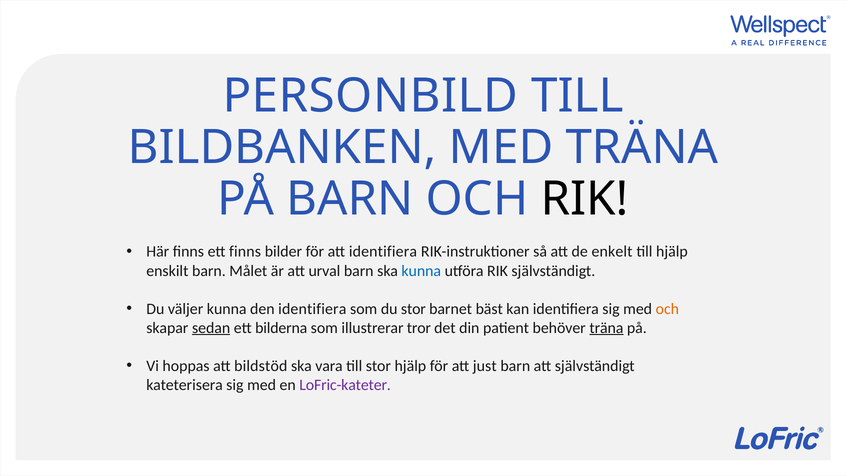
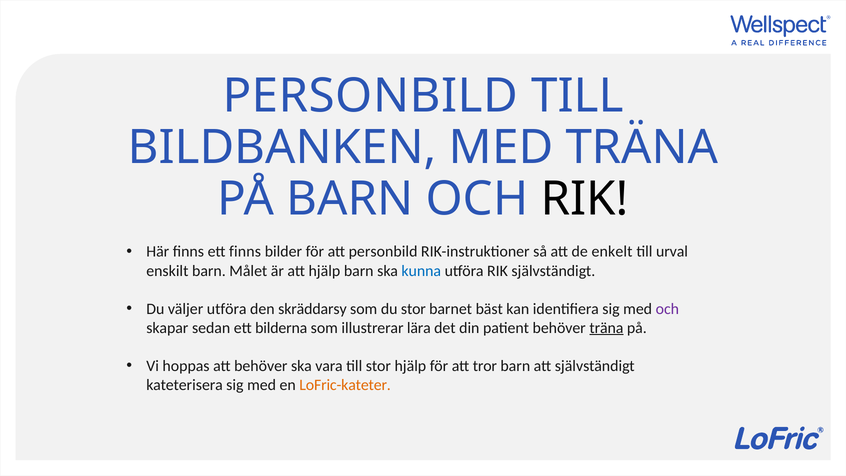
att identifiera: identifiera -> personbild
till hjälp: hjälp -> urval
att urval: urval -> hjälp
väljer kunna: kunna -> utföra
den identifiera: identifiera -> skräddarsy
och at (667, 309) colour: orange -> purple
sedan underline: present -> none
tror: tror -> lära
att bildstöd: bildstöd -> behöver
just: just -> tror
LoFric-kateter colour: purple -> orange
